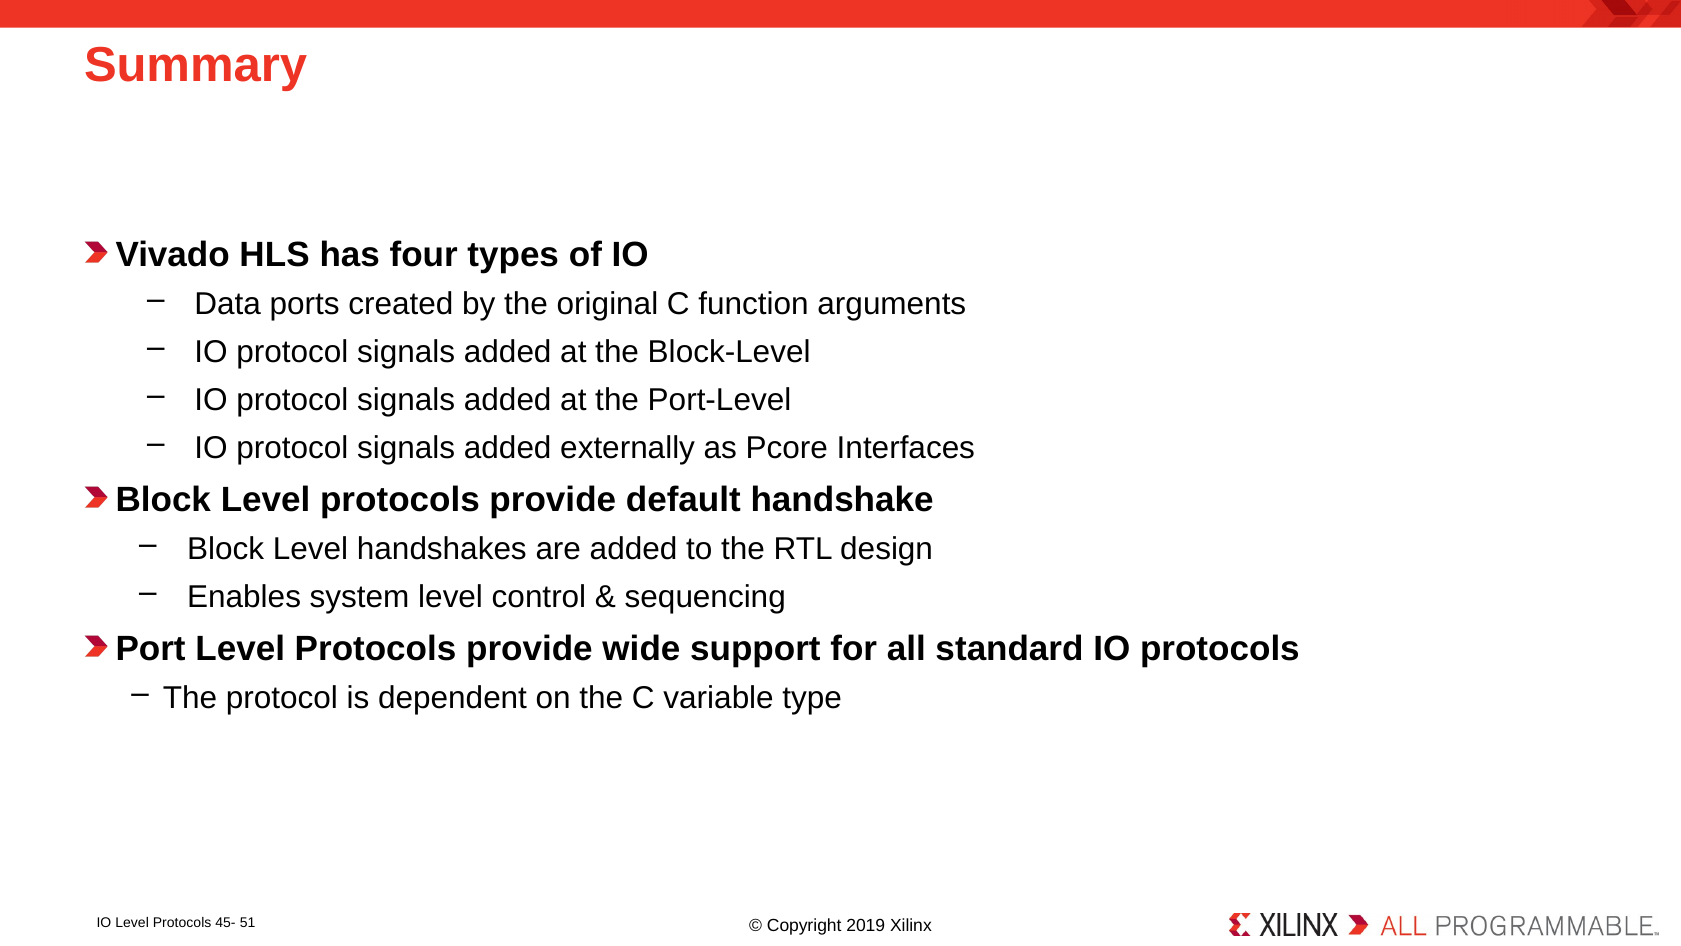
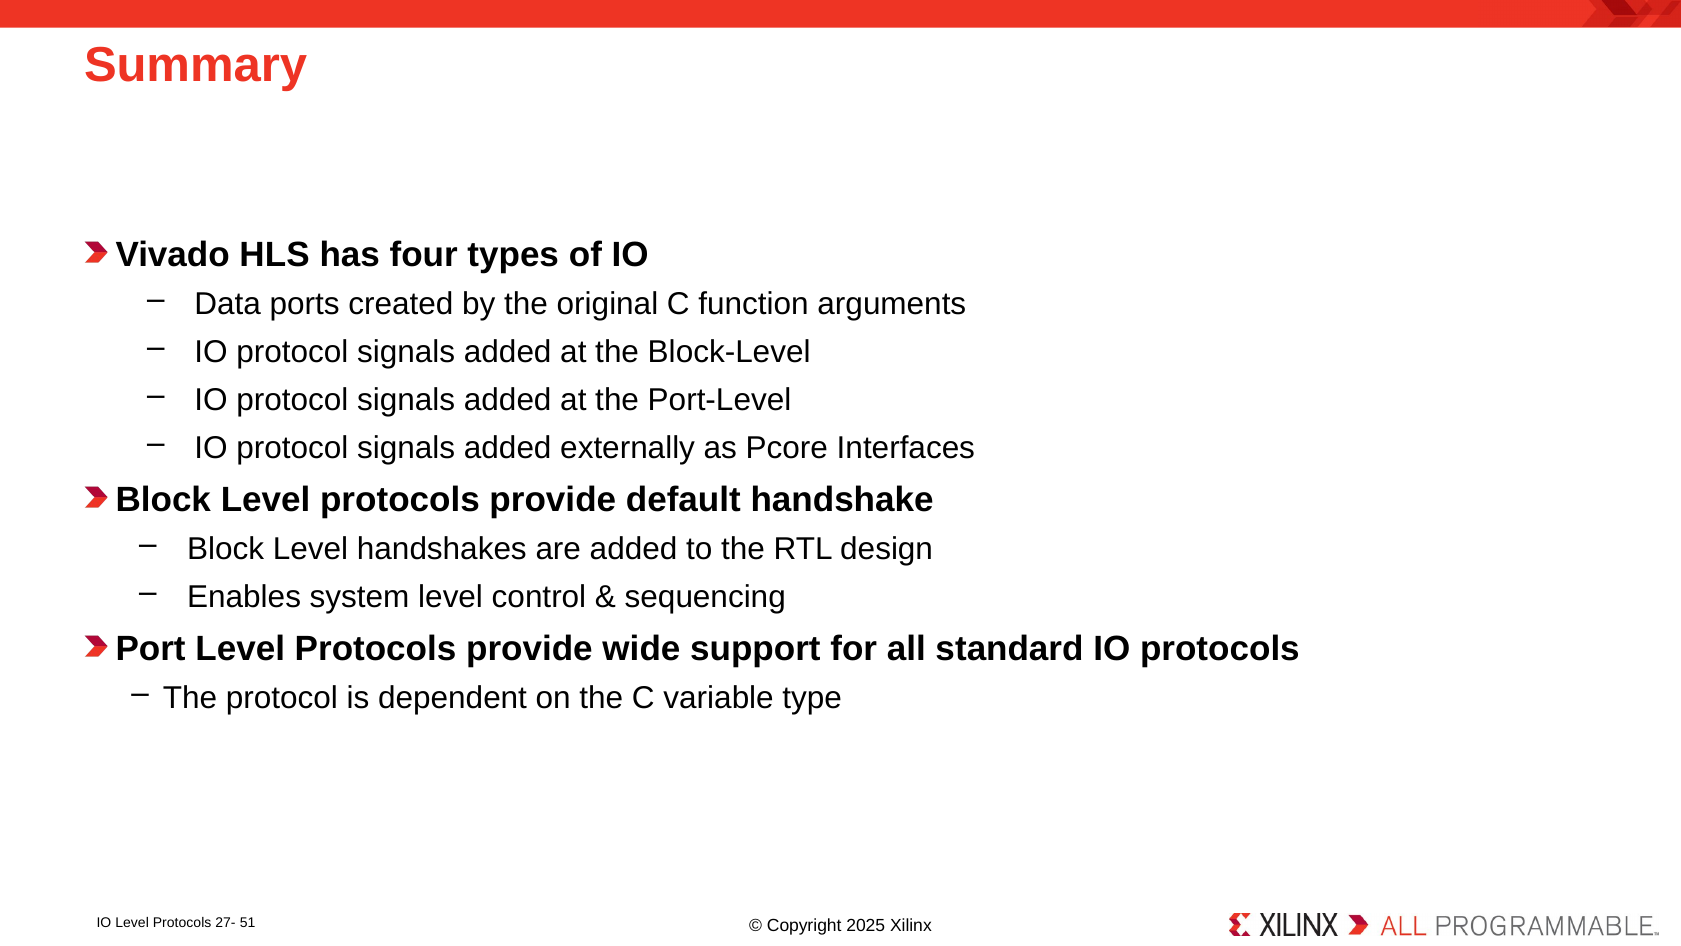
45-: 45- -> 27-
2019: 2019 -> 2025
